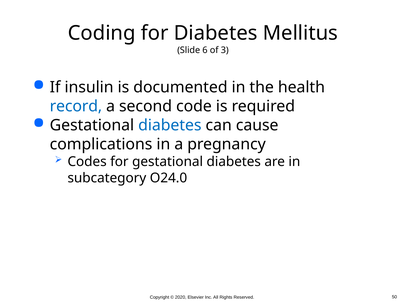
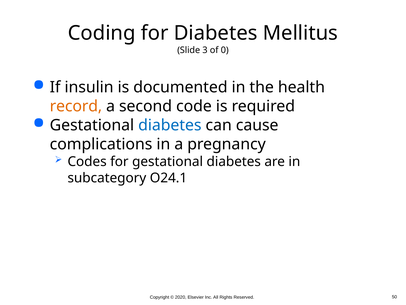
6: 6 -> 3
3: 3 -> 0
record colour: blue -> orange
O24.0: O24.0 -> O24.1
